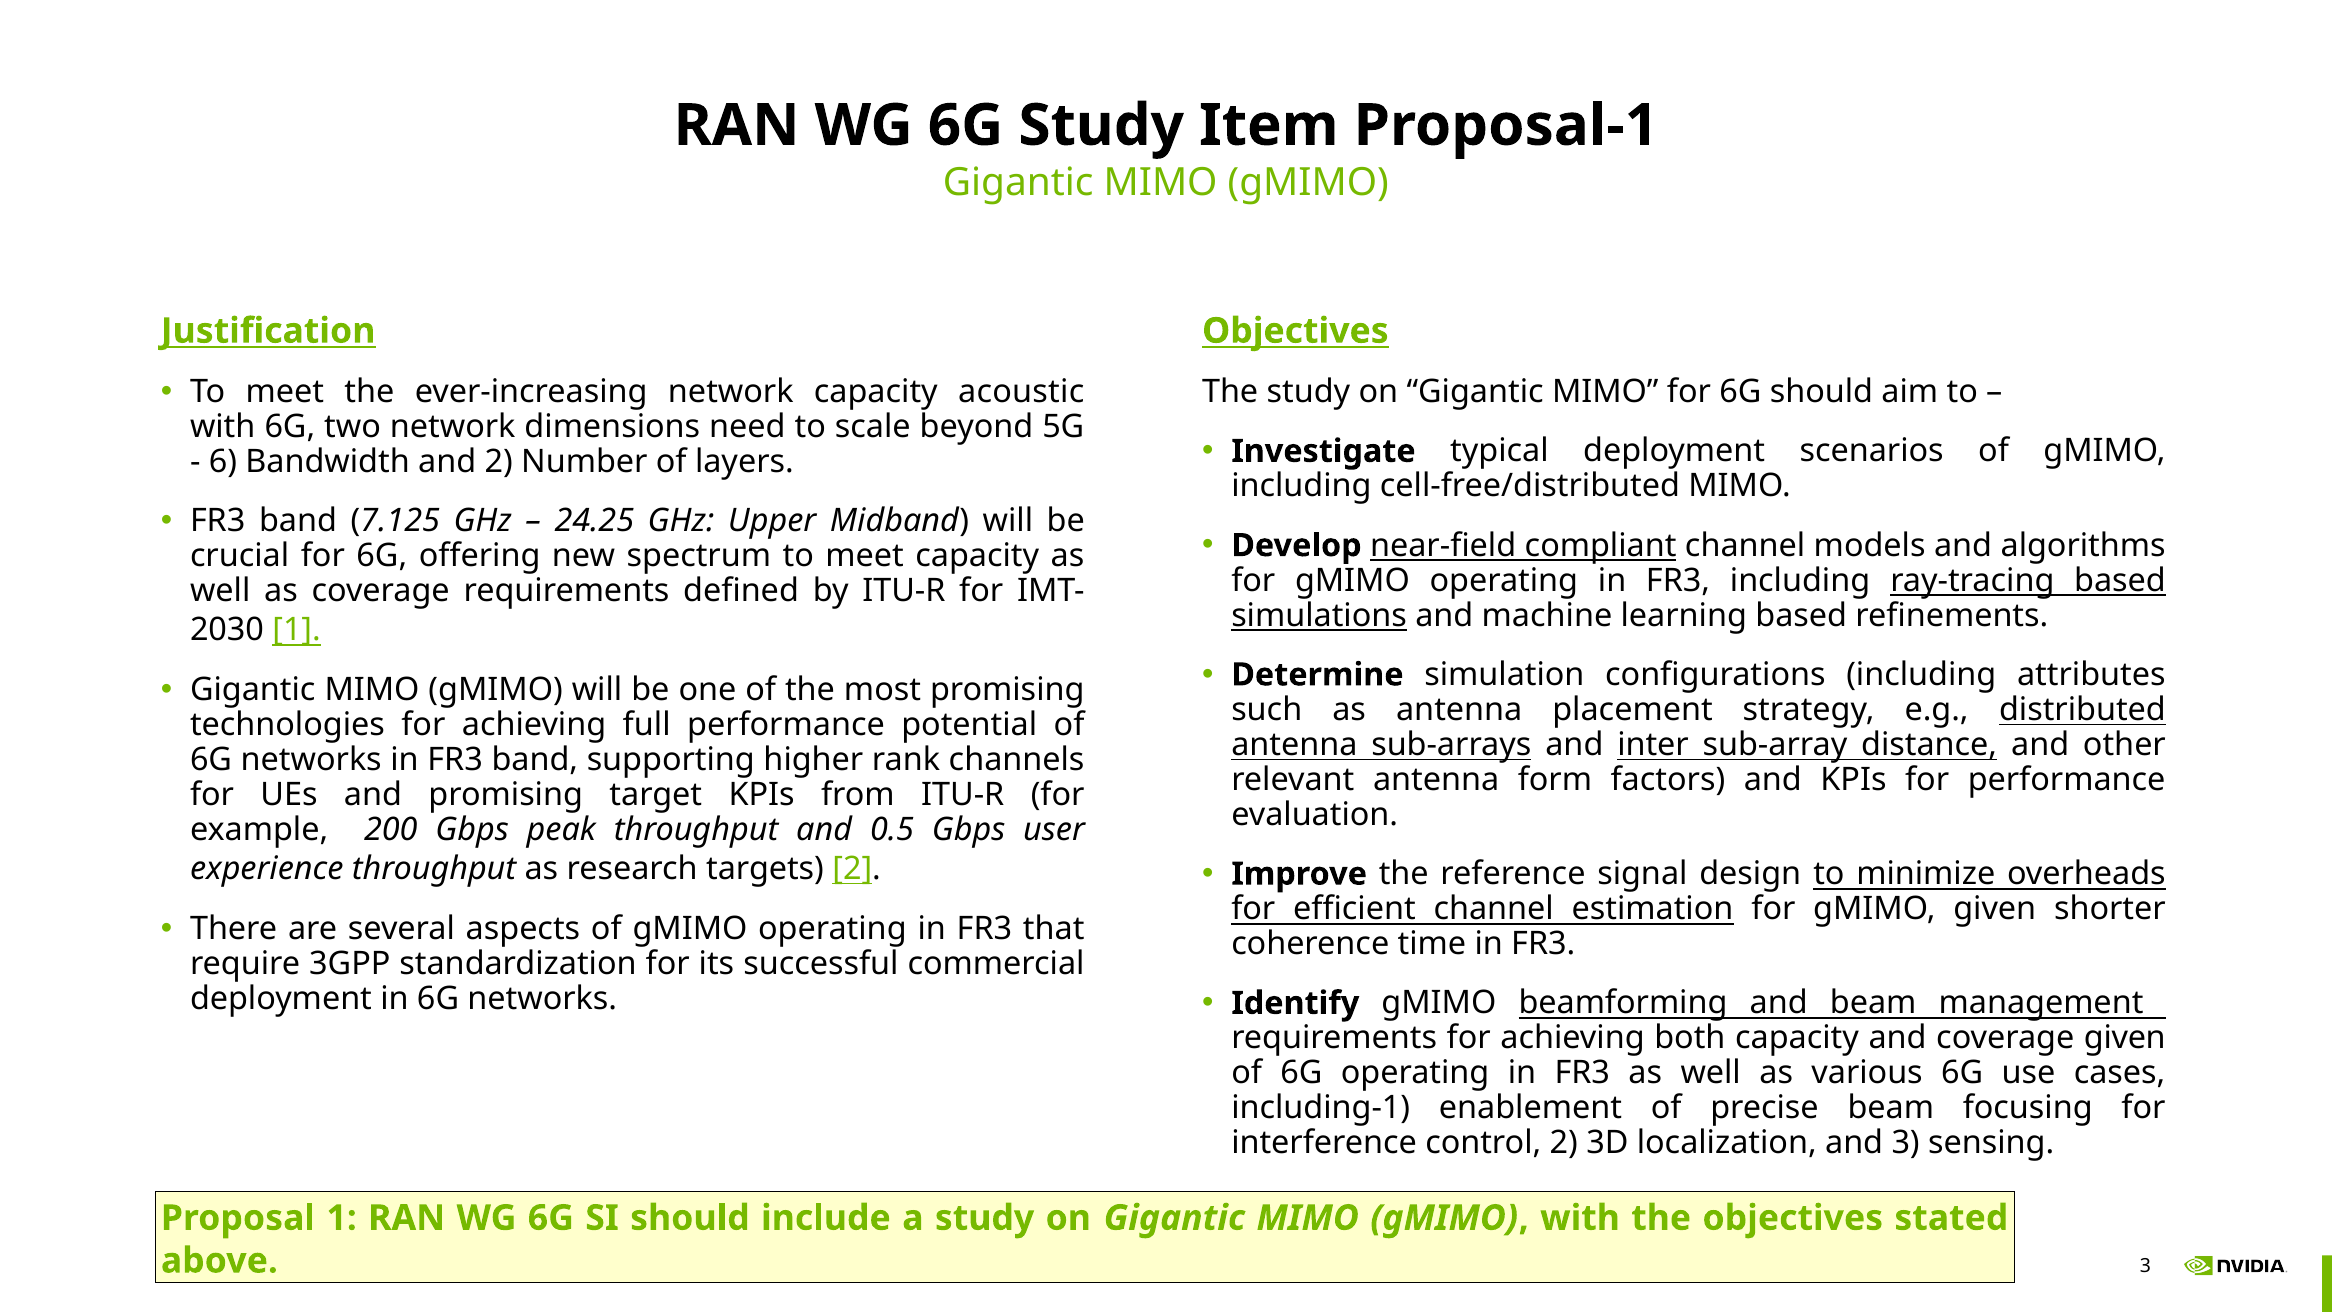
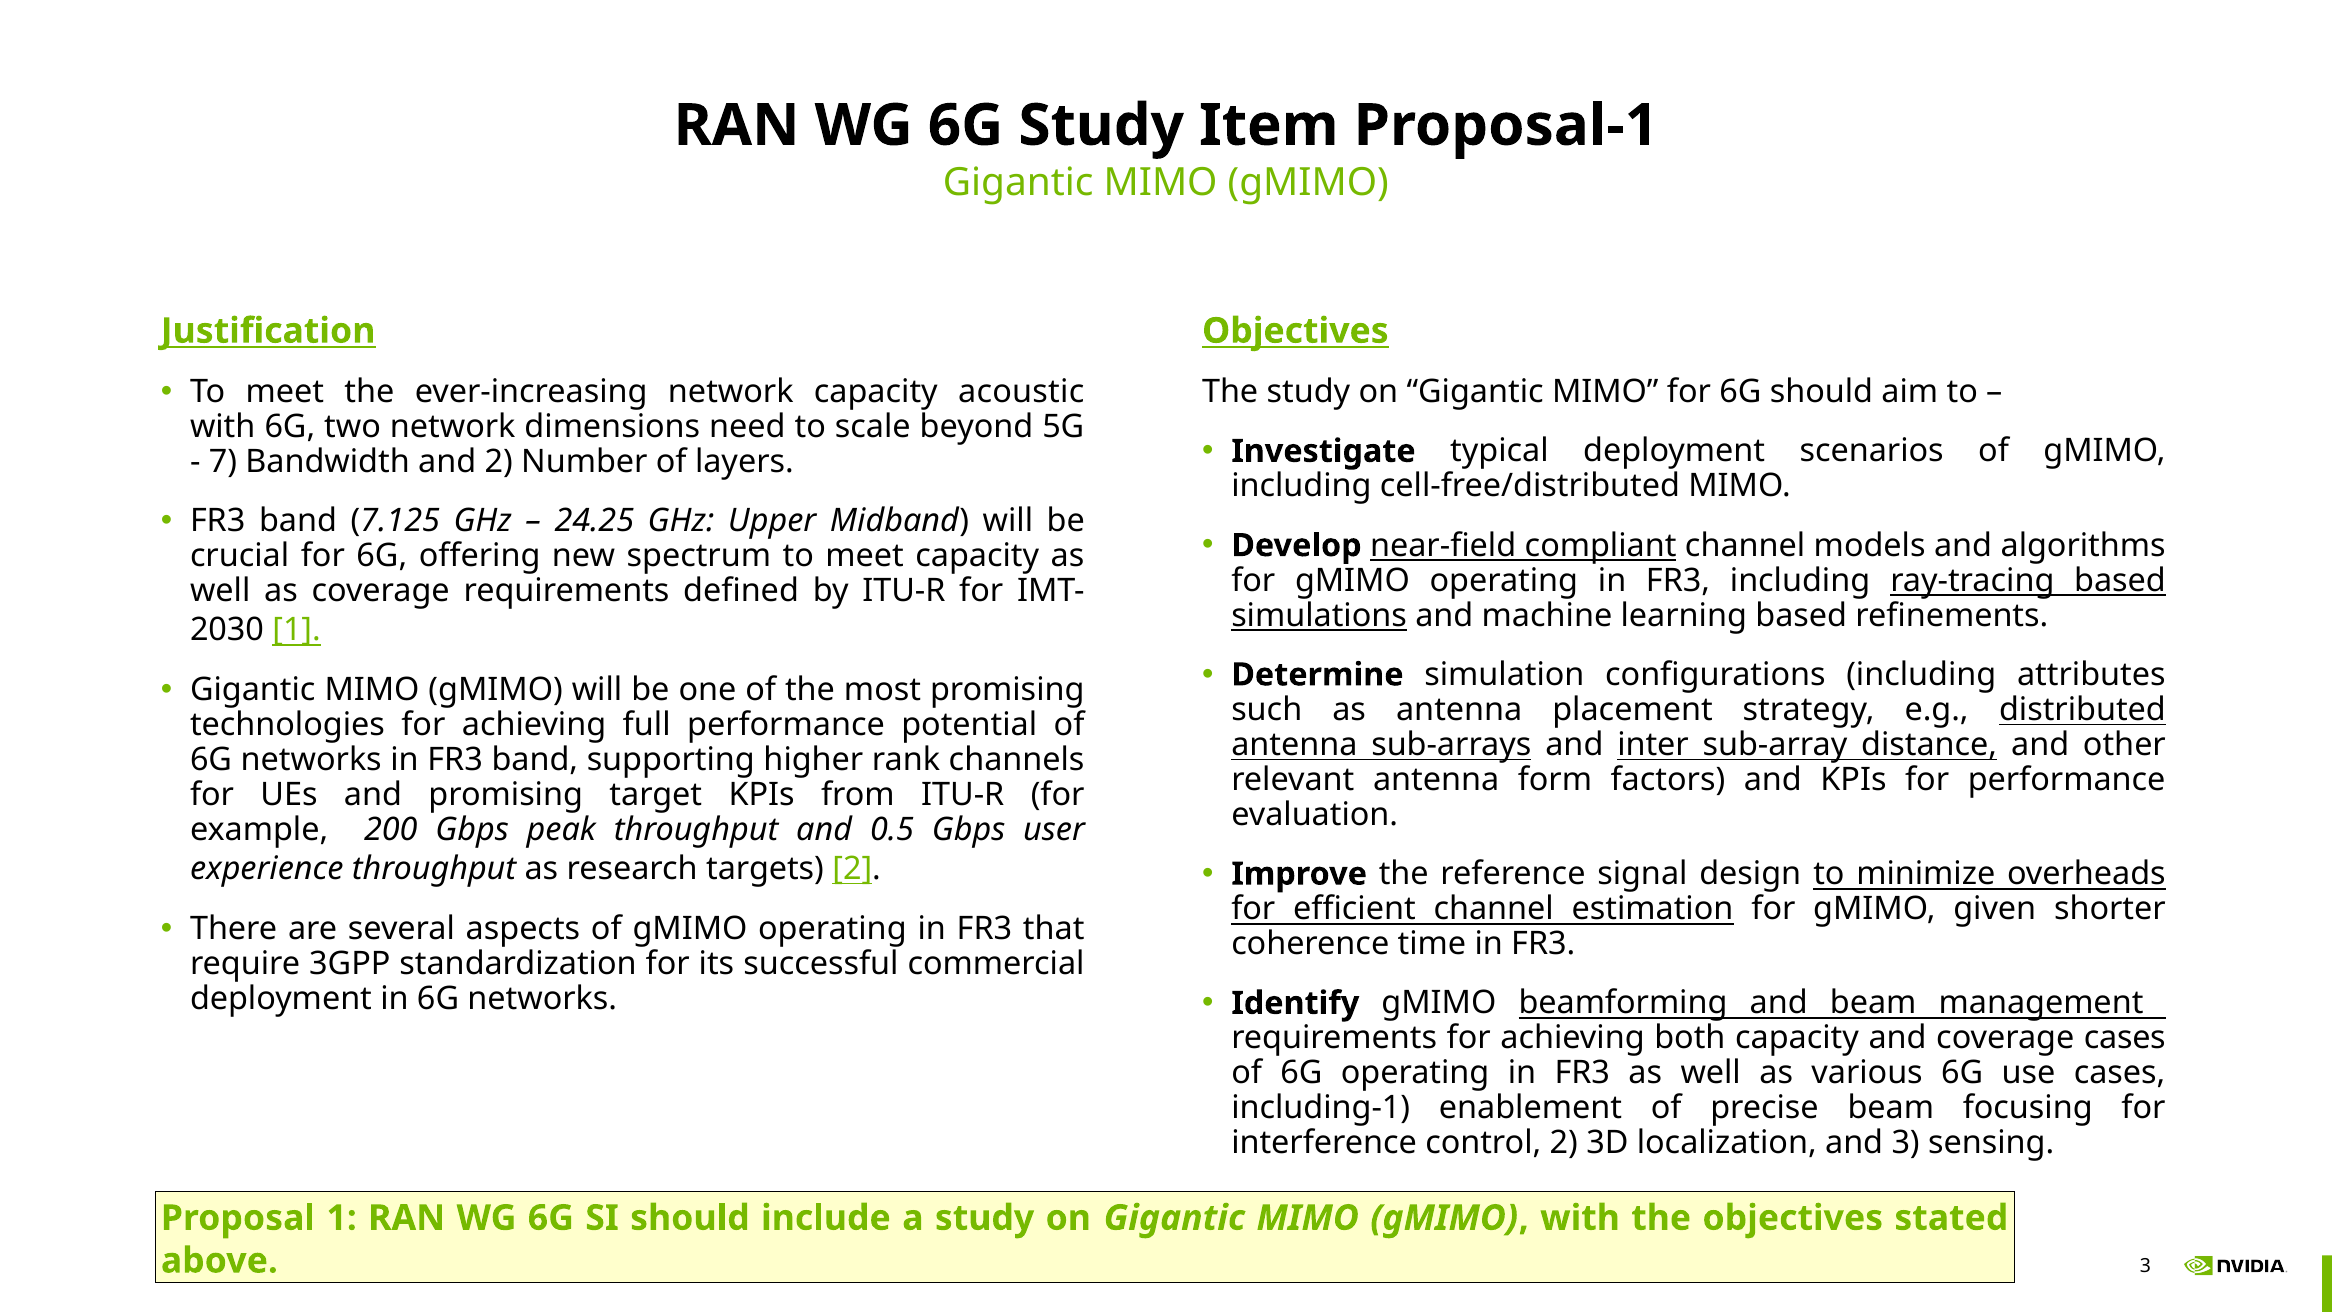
6: 6 -> 7
coverage given: given -> cases
